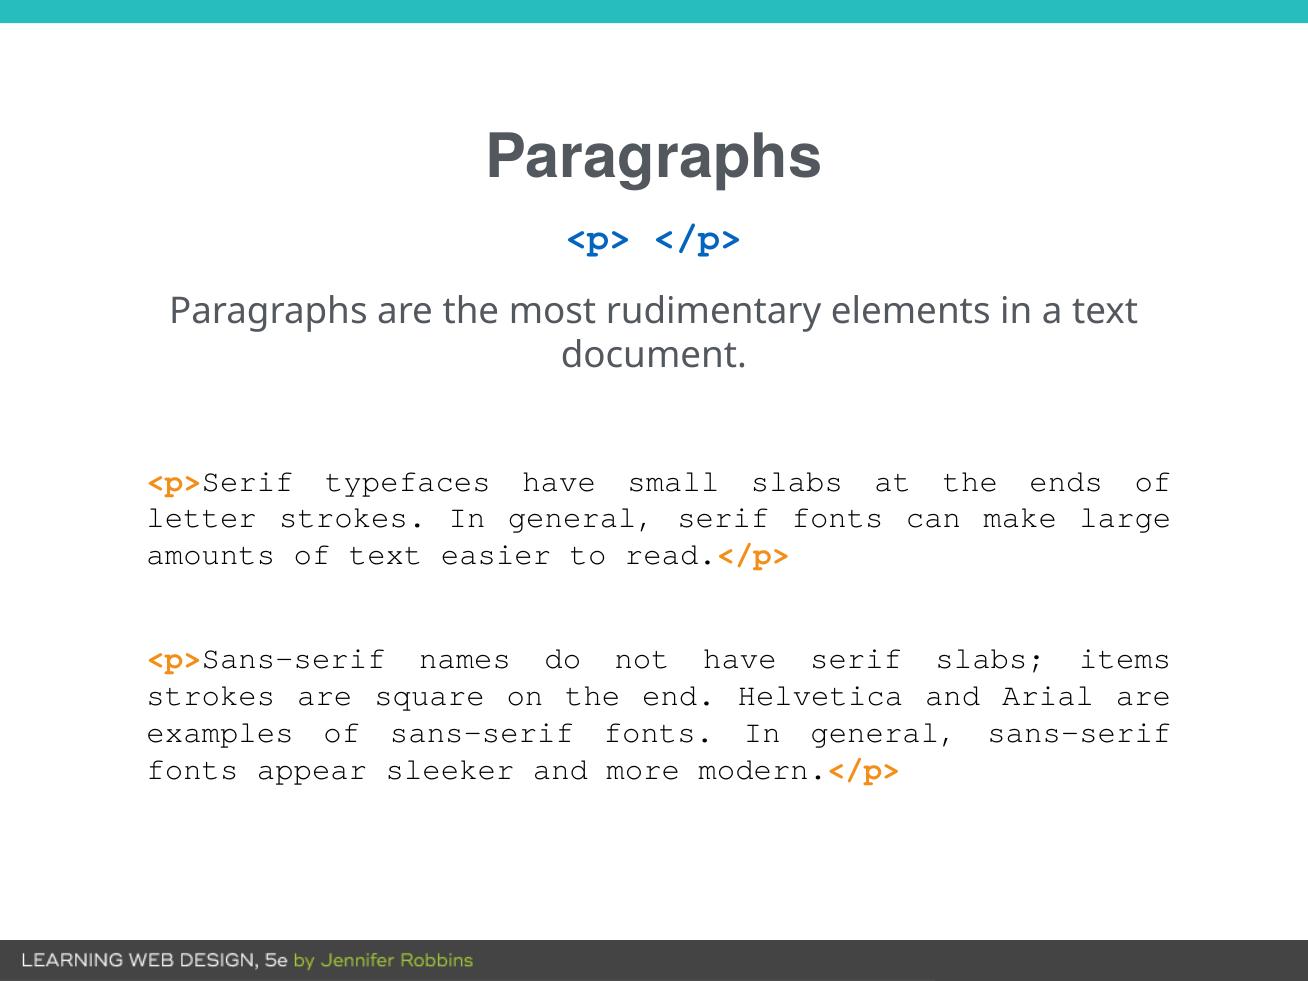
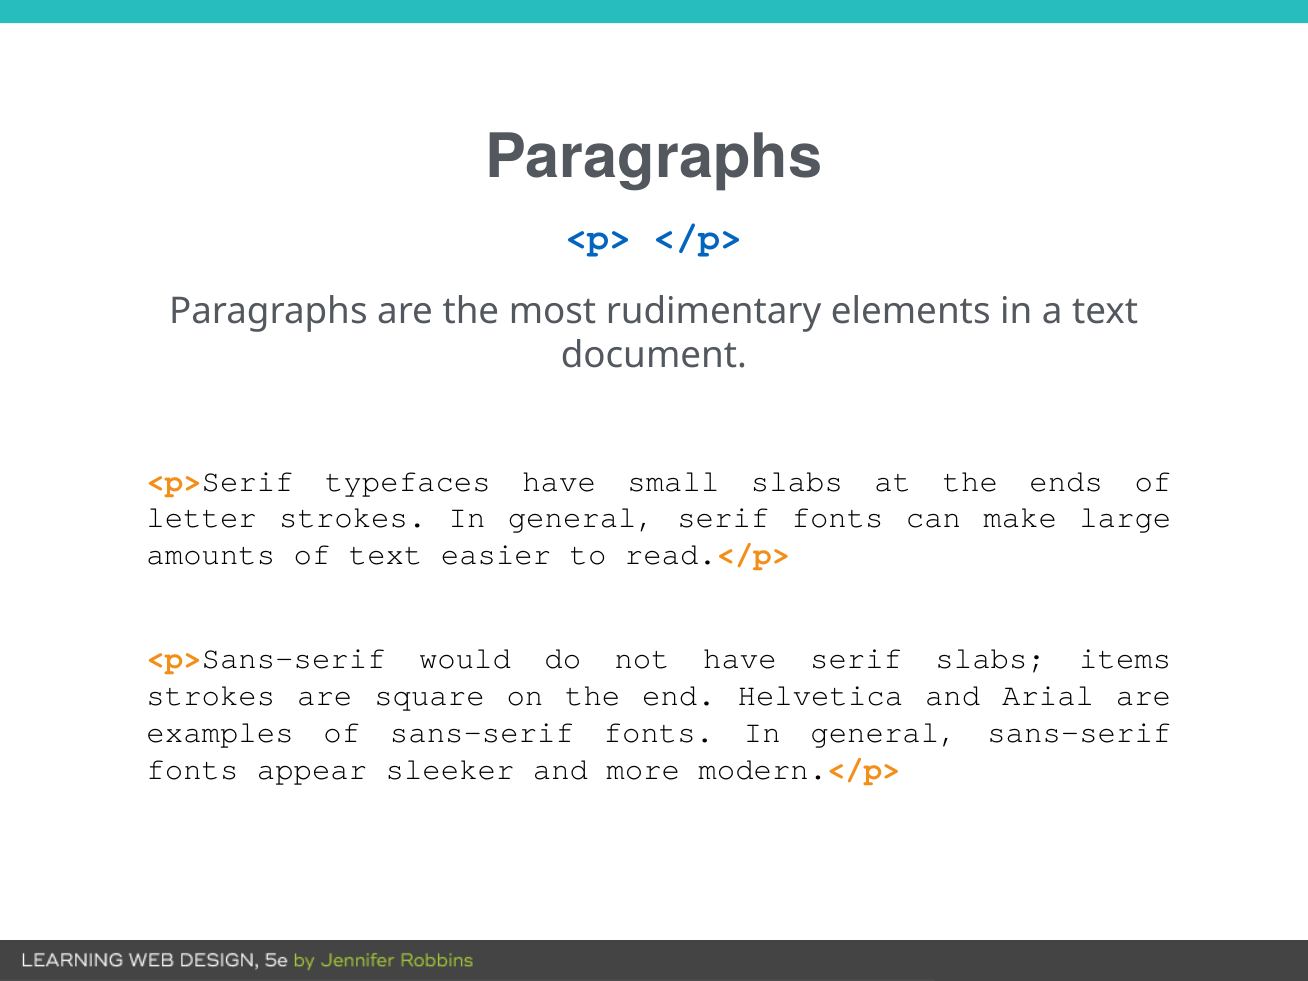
names: names -> would
